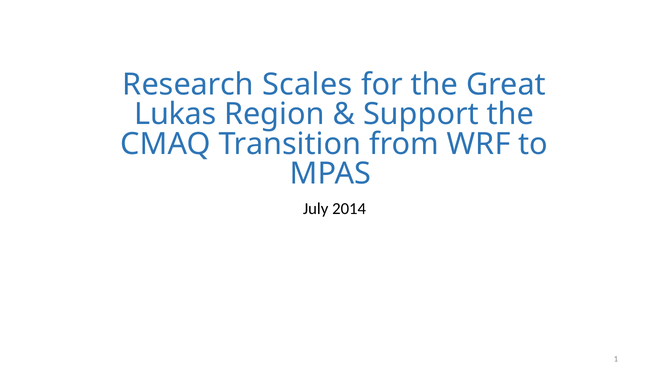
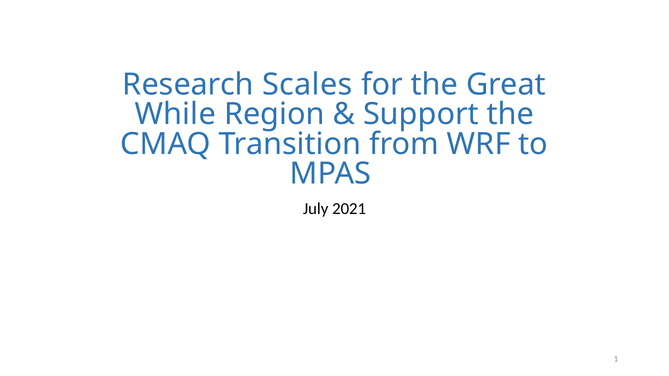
Lukas: Lukas -> While
2014: 2014 -> 2021
